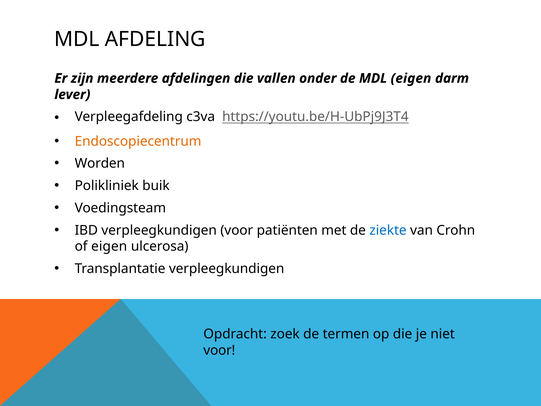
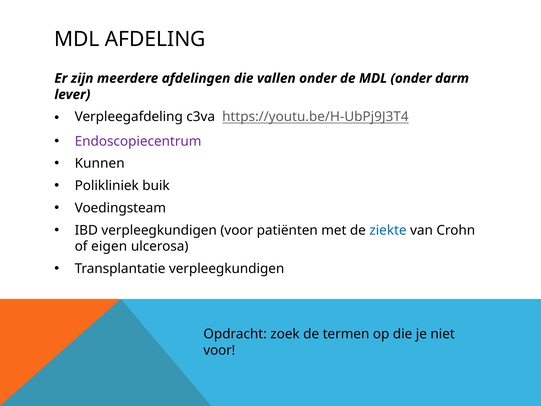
MDL eigen: eigen -> onder
Endoscopiecentrum colour: orange -> purple
Worden: Worden -> Kunnen
